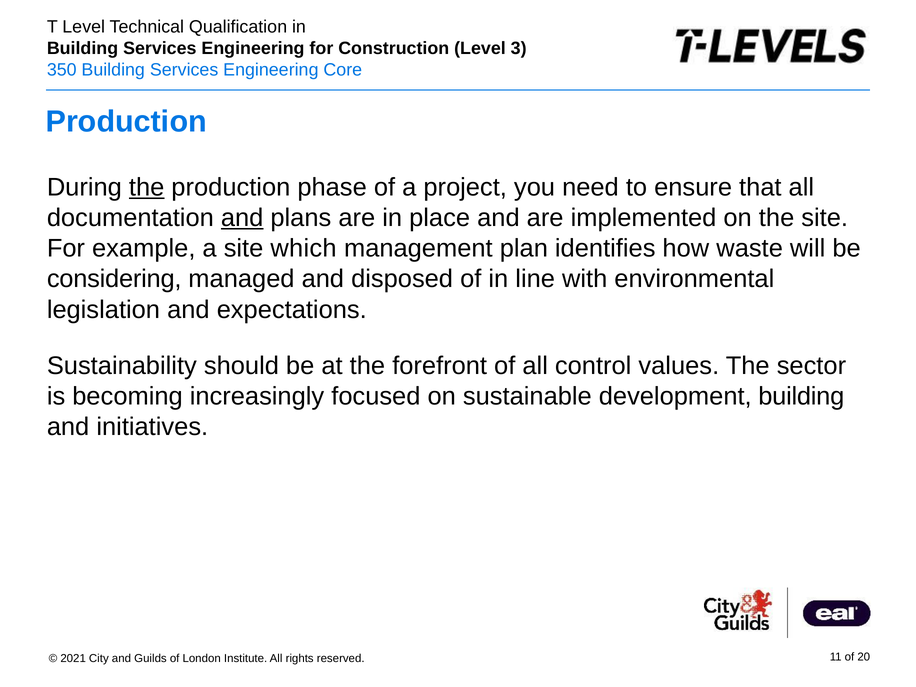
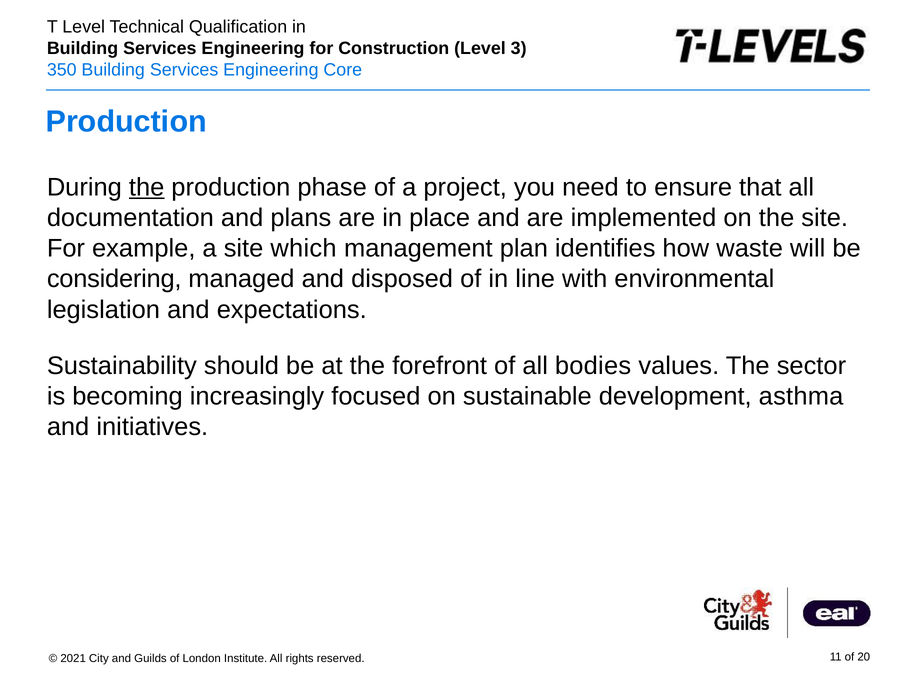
and at (242, 218) underline: present -> none
control: control -> bodies
development building: building -> asthma
